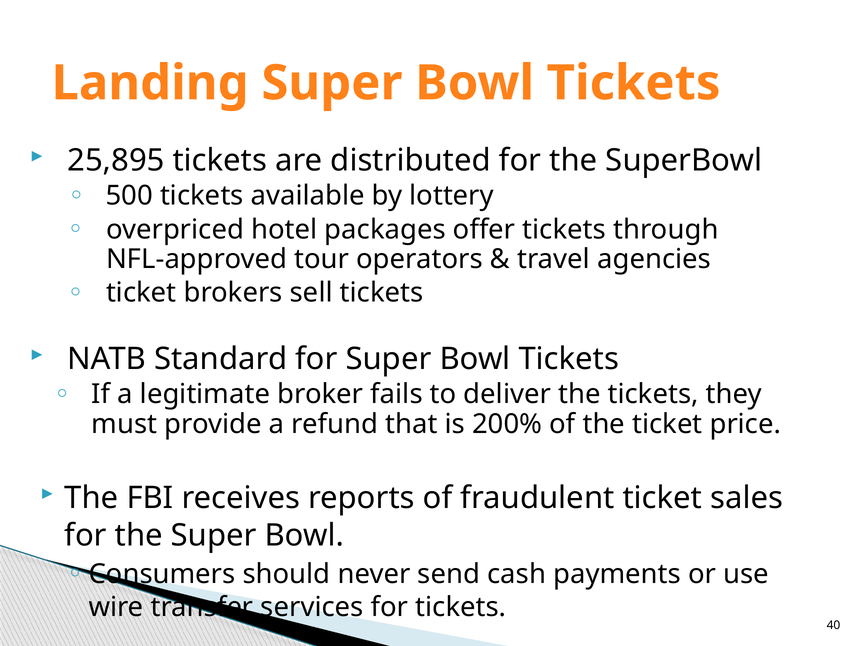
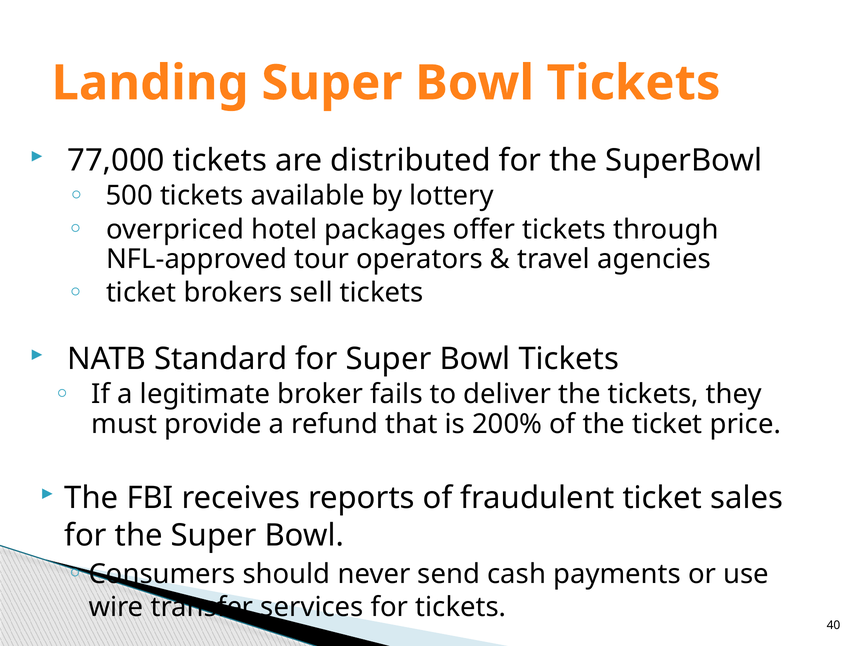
25,895: 25,895 -> 77,000
